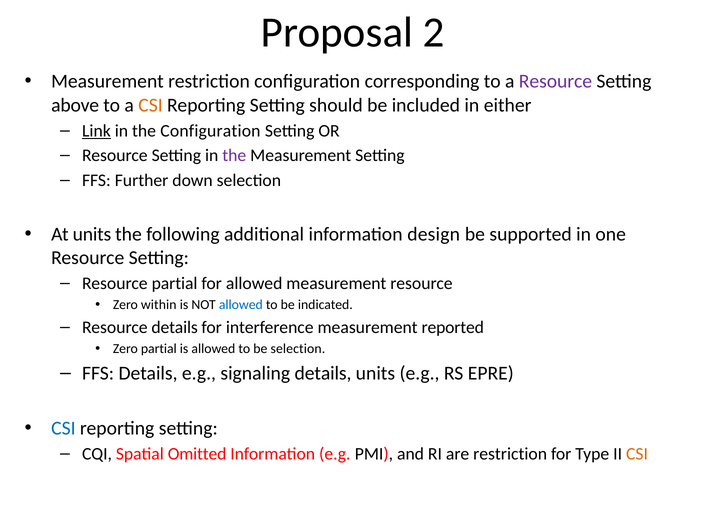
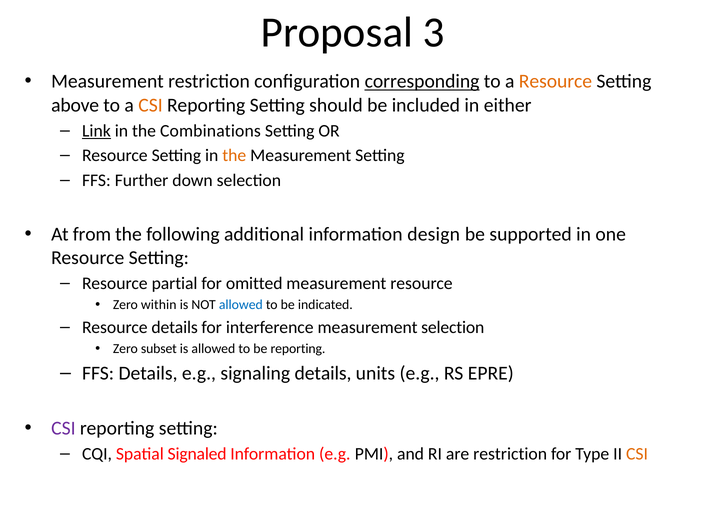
2: 2 -> 3
corresponding underline: none -> present
Resource at (555, 81) colour: purple -> orange
the Configuration: Configuration -> Combinations
the at (234, 155) colour: purple -> orange
At units: units -> from
for allowed: allowed -> omitted
measurement reported: reported -> selection
Zero partial: partial -> subset
be selection: selection -> reporting
CSI at (63, 428) colour: blue -> purple
Omitted: Omitted -> Signaled
